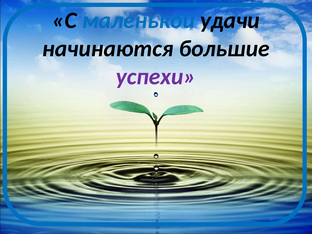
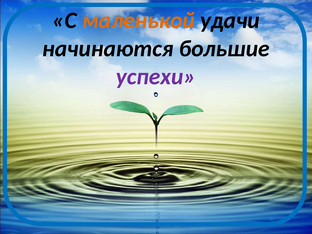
маленькой colour: blue -> orange
